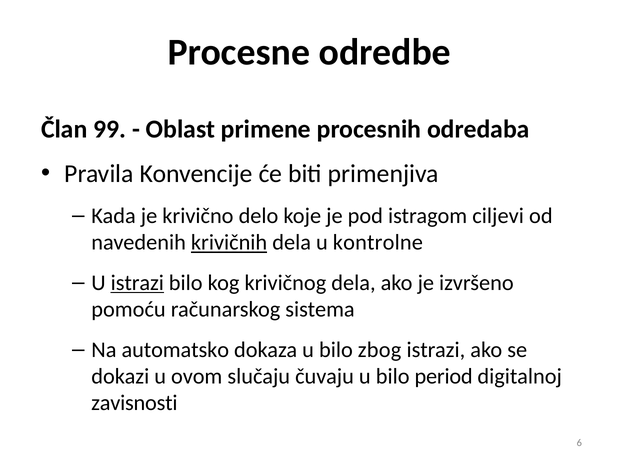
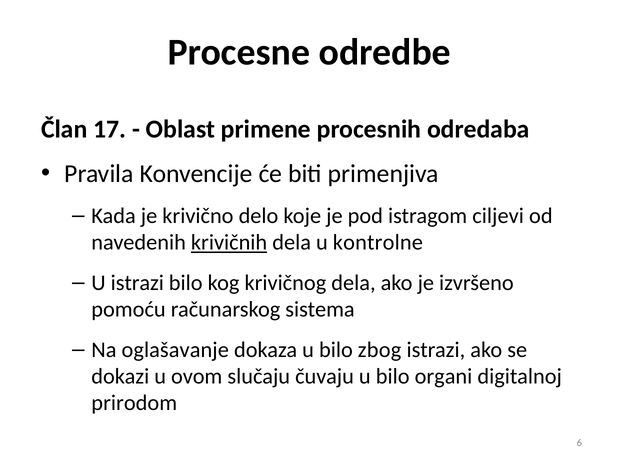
99: 99 -> 17
istrazi at (137, 283) underline: present -> none
automatsko: automatsko -> oglašavanje
period: period -> organi
zavisnosti: zavisnosti -> prirodom
